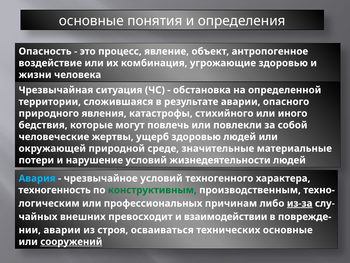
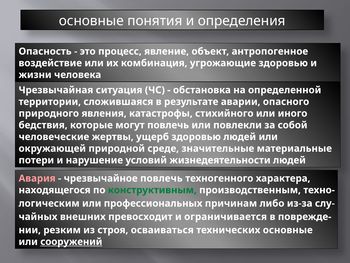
Авария colour: light blue -> pink
чрезвычайное условий: условий -> повлечь
техногенность: техногенность -> находящегося
из-за underline: present -> none
взаимодействии: взаимодействии -> ограничивается
аварии at (62, 230): аварии -> резким
